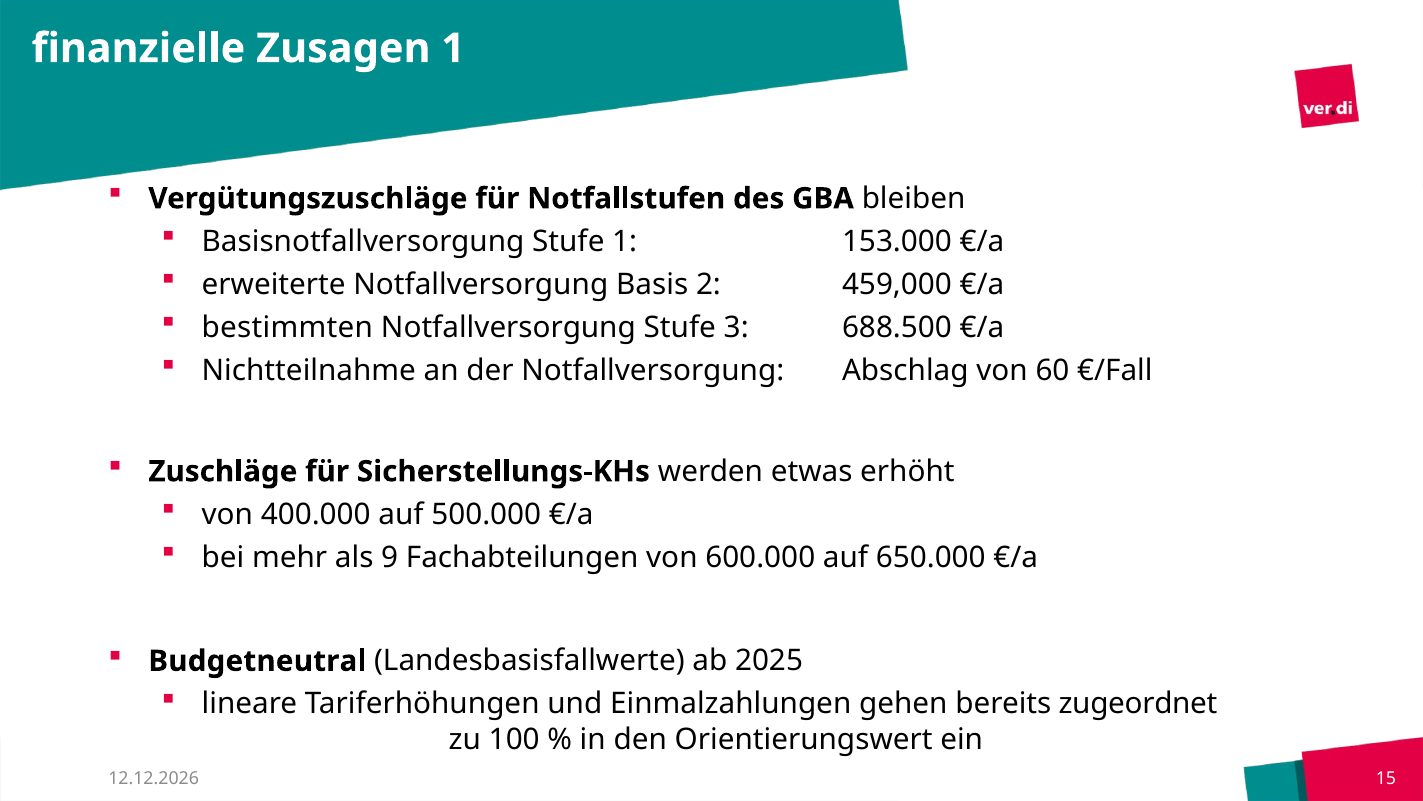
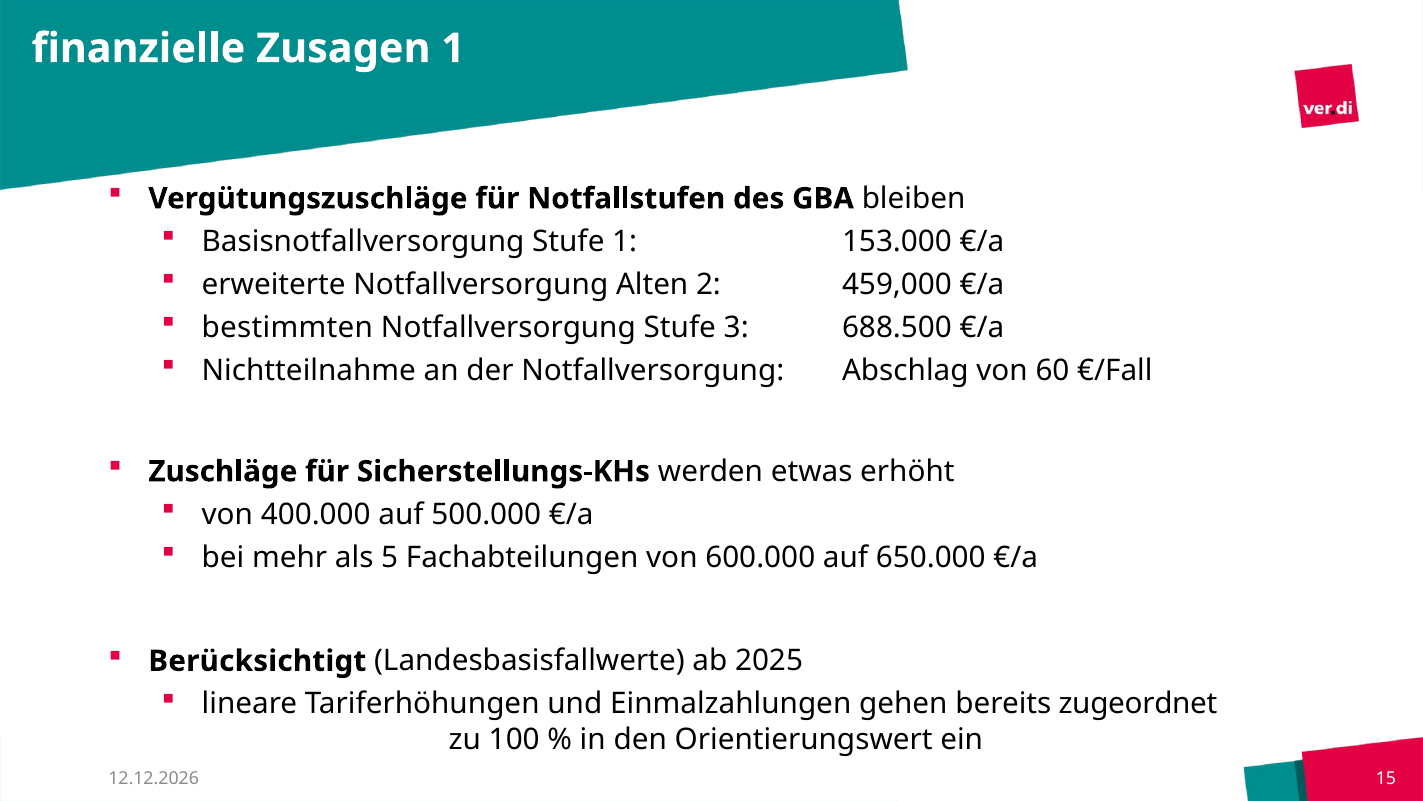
Basis: Basis -> Alten
9: 9 -> 5
Budgetneutral: Budgetneutral -> Berücksichtigt
